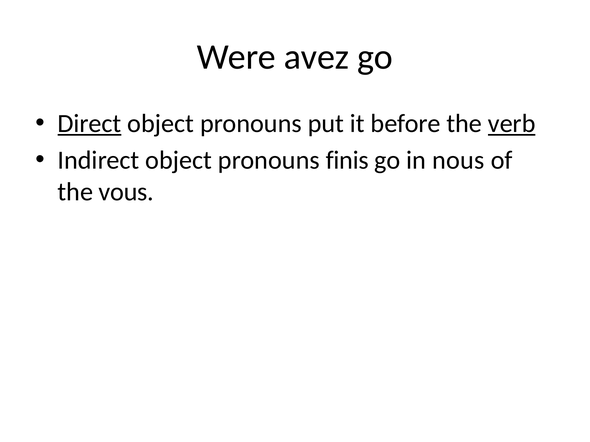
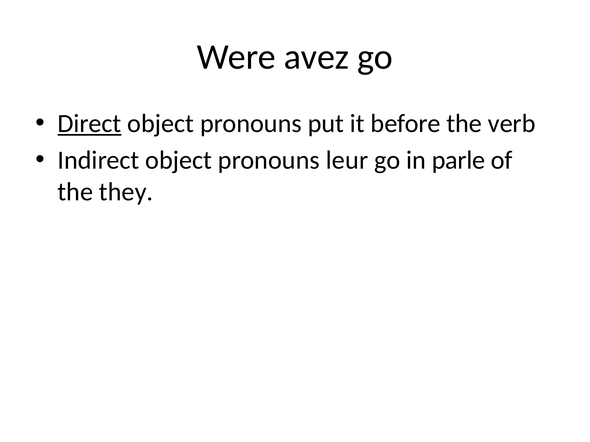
verb underline: present -> none
finis: finis -> leur
nous: nous -> parle
vous: vous -> they
